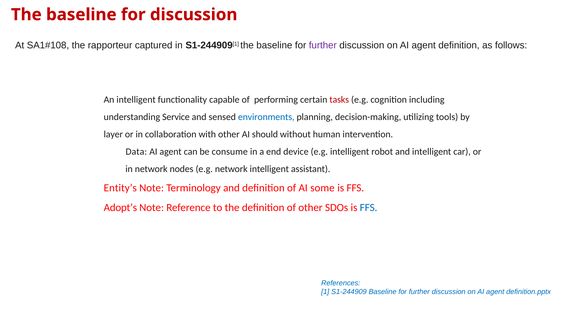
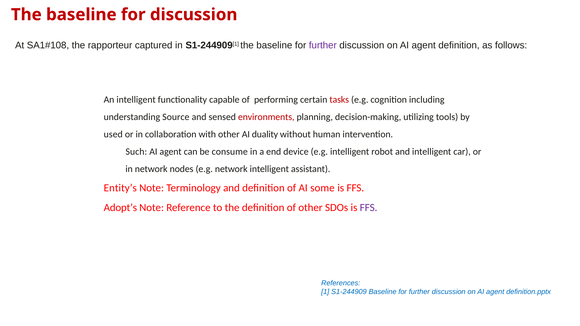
Service: Service -> Source
environments colour: blue -> red
layer: layer -> used
should: should -> duality
Data: Data -> Such
FFS at (369, 208) colour: blue -> purple
